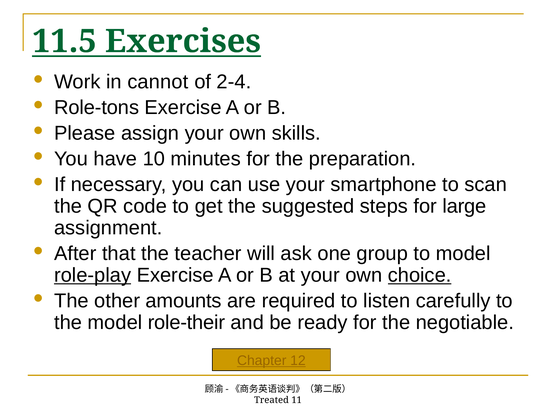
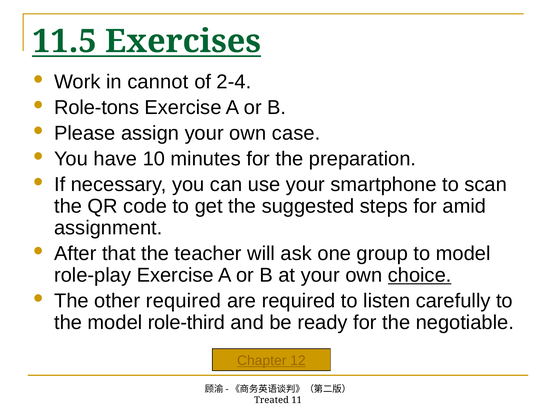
skills: skills -> case
large: large -> amid
role-play underline: present -> none
other amounts: amounts -> required
role-their: role-their -> role-third
